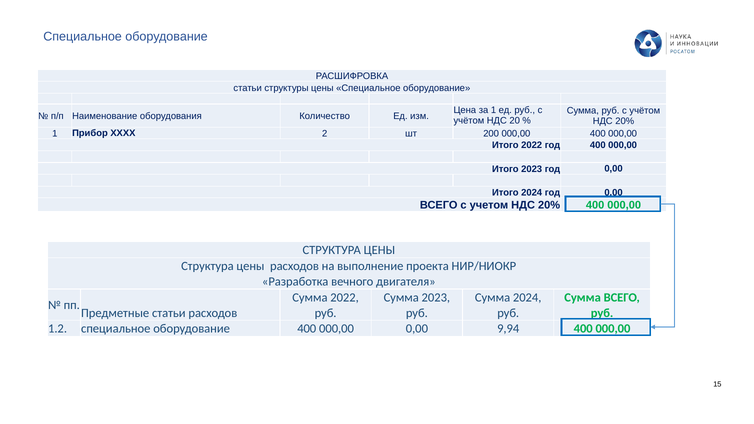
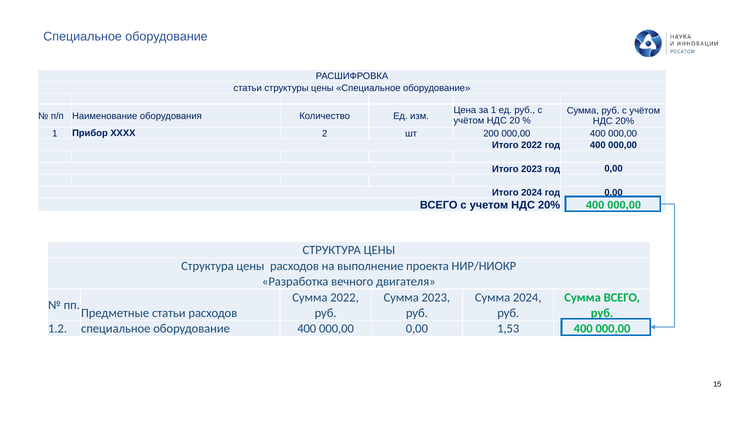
9,94: 9,94 -> 1,53
